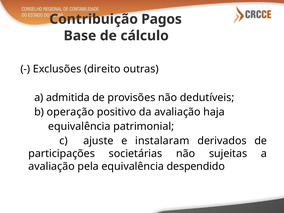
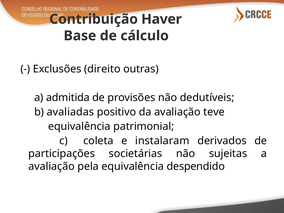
Pagos: Pagos -> Haver
operação: operação -> avaliadas
haja: haja -> teve
ajuste: ajuste -> coleta
